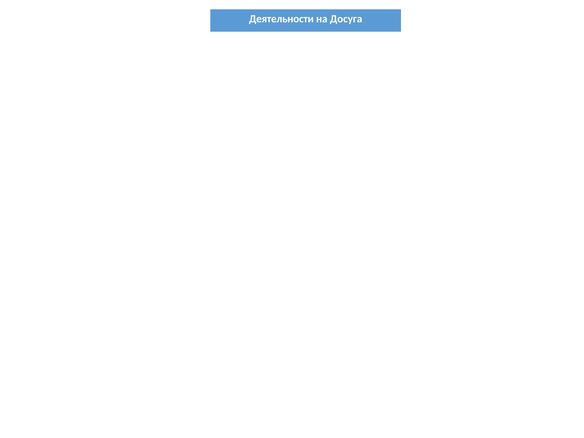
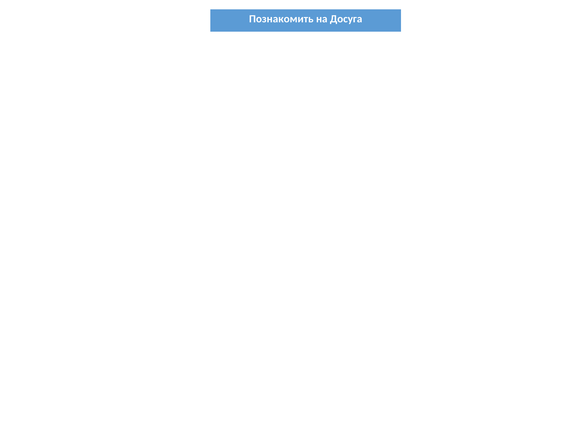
Деятельности: Деятельности -> Познакомить
